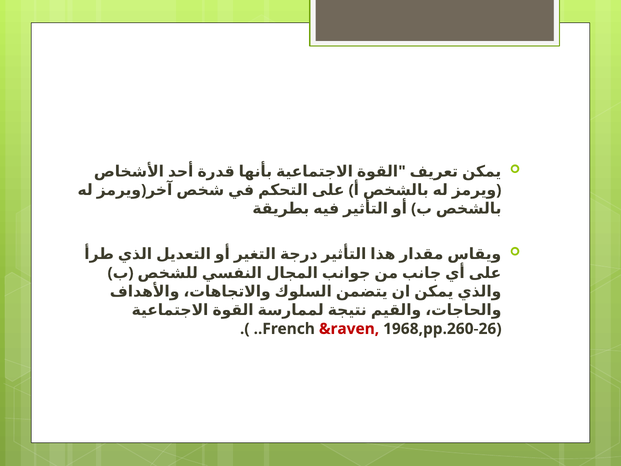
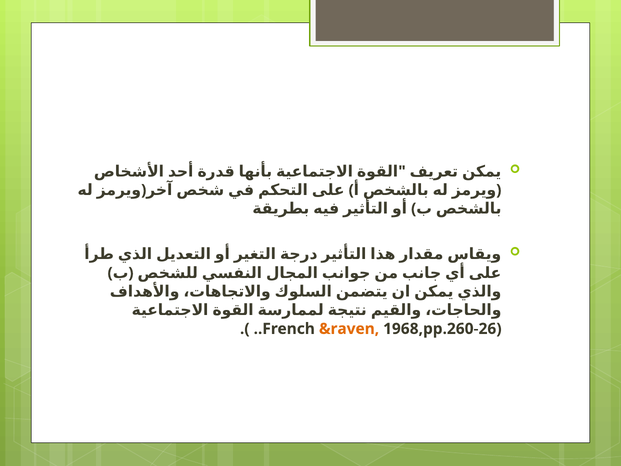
&raven colour: red -> orange
